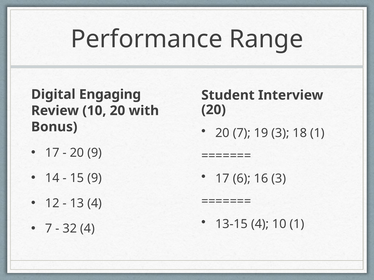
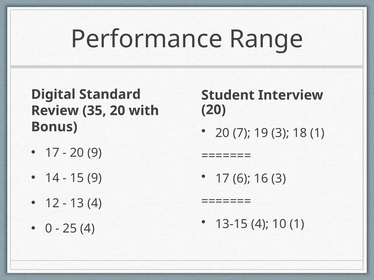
Engaging: Engaging -> Standard
Review 10: 10 -> 35
7 at (49, 229): 7 -> 0
32: 32 -> 25
